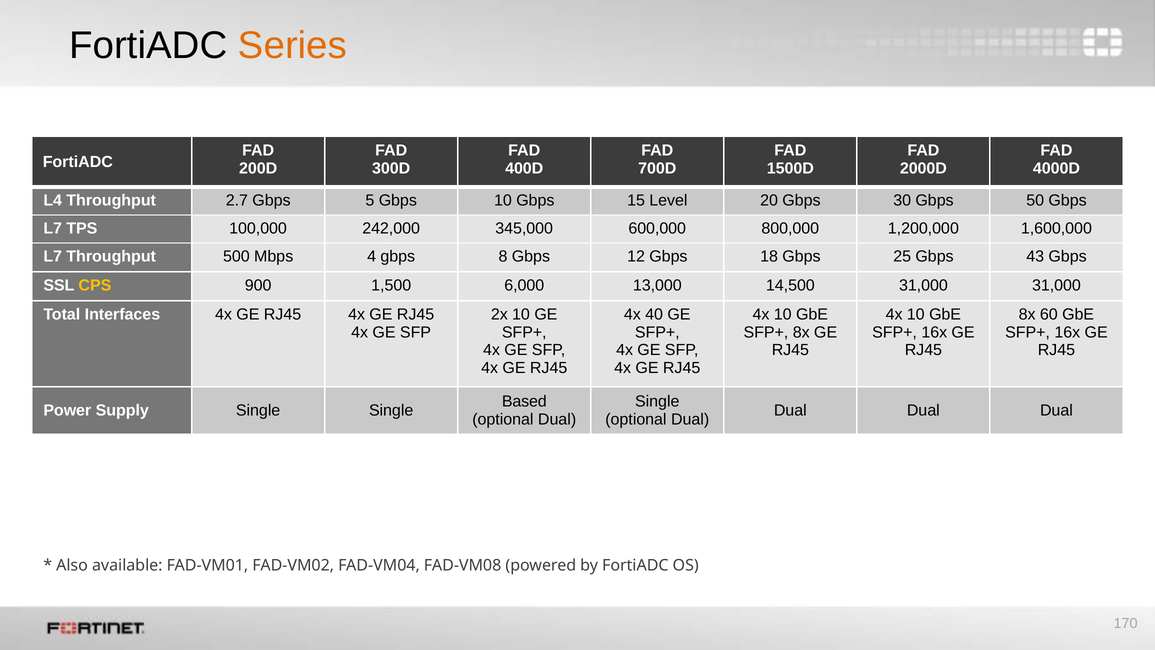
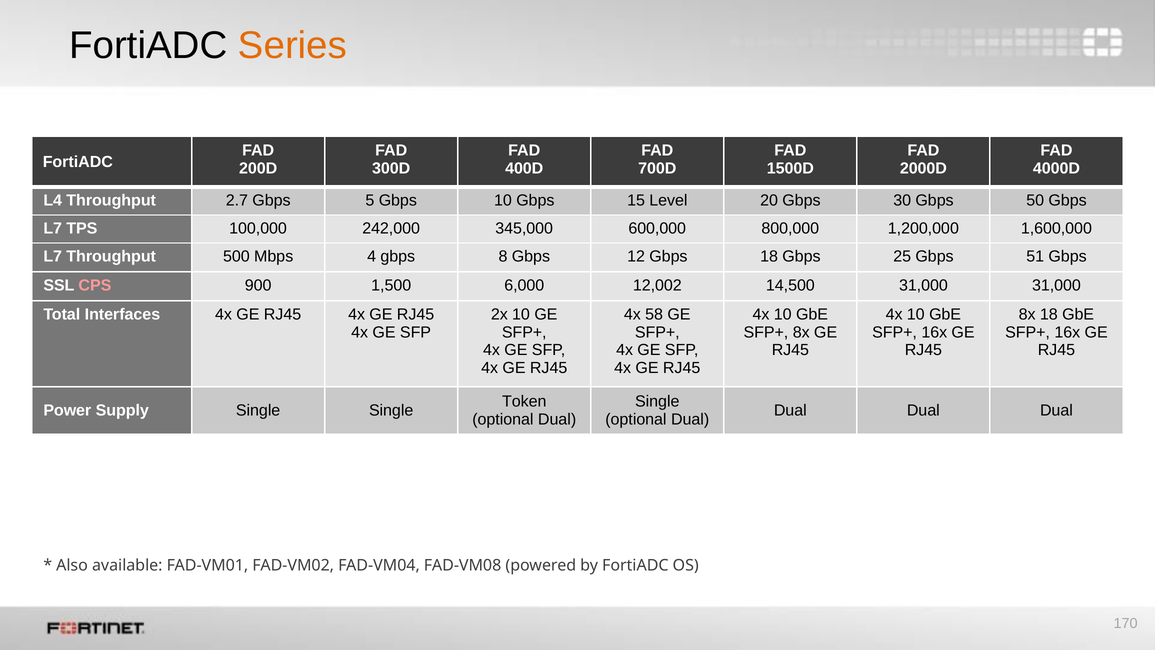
43: 43 -> 51
CPS colour: yellow -> pink
13,000: 13,000 -> 12,002
40: 40 -> 58
8x 60: 60 -> 18
Based: Based -> Token
